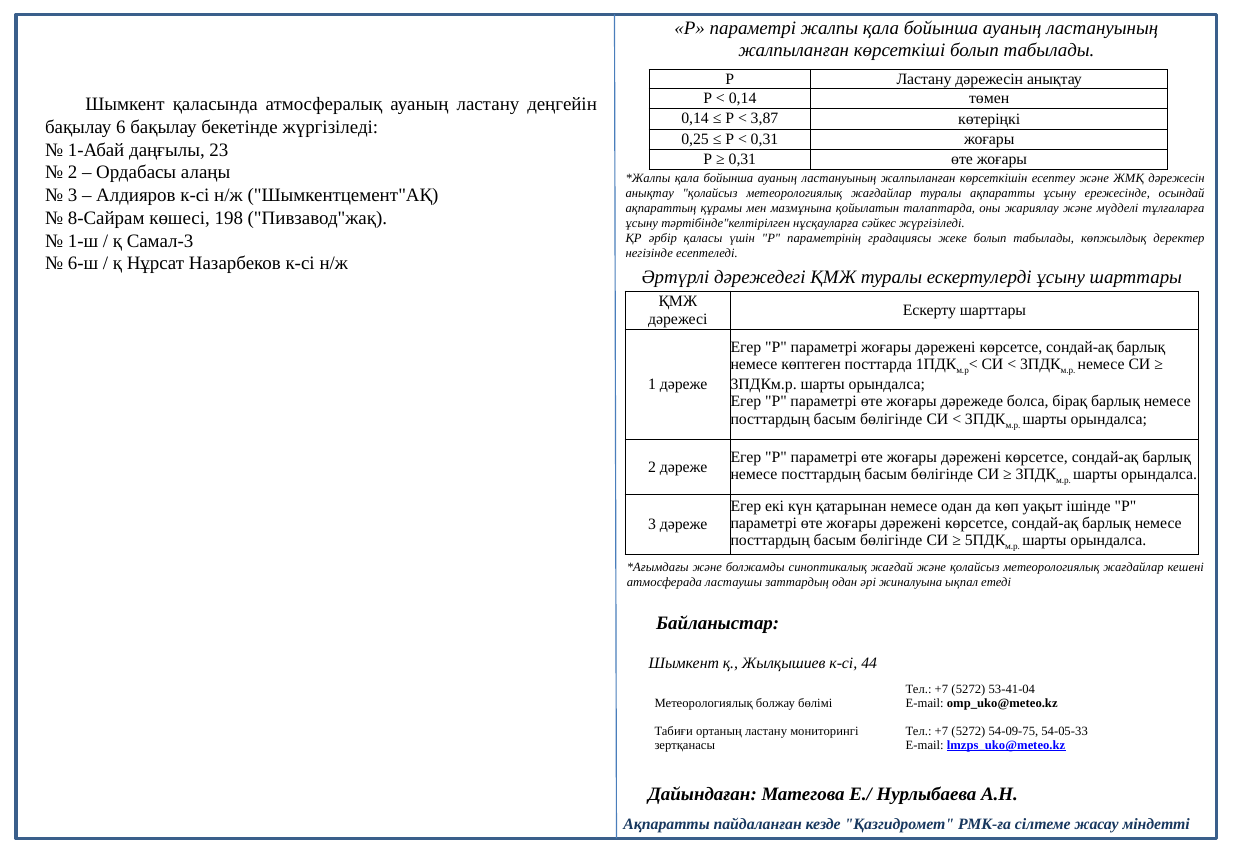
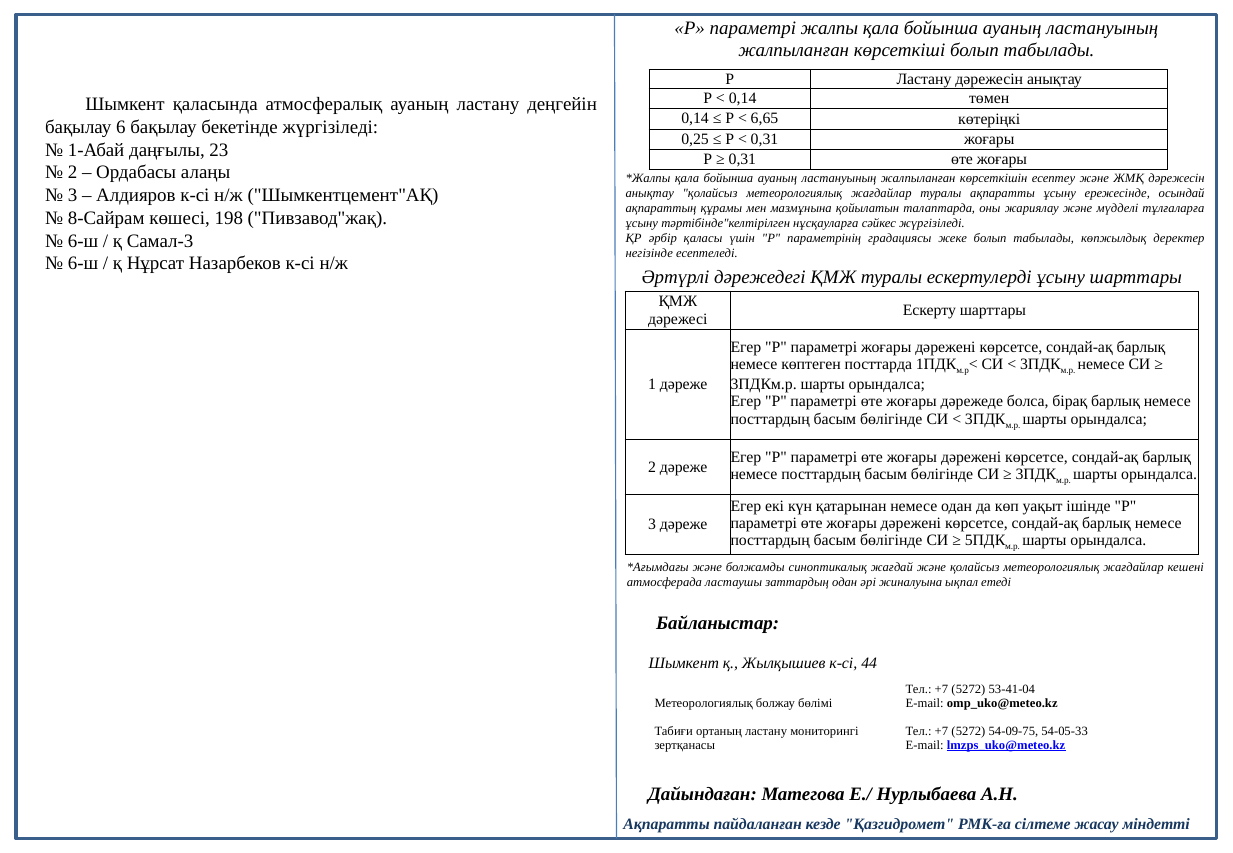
3,87: 3,87 -> 6,65
1-ш at (83, 241): 1-ш -> 6-ш
